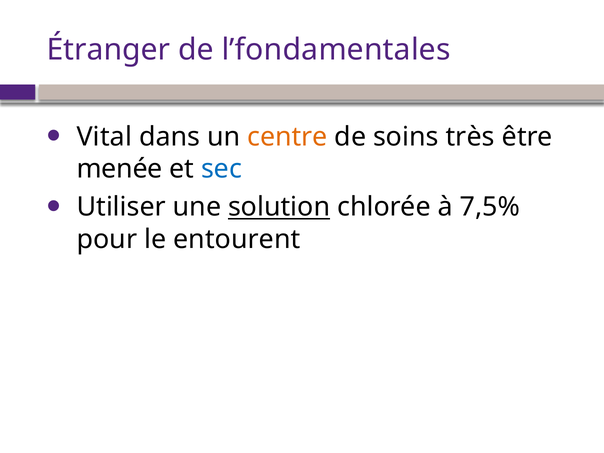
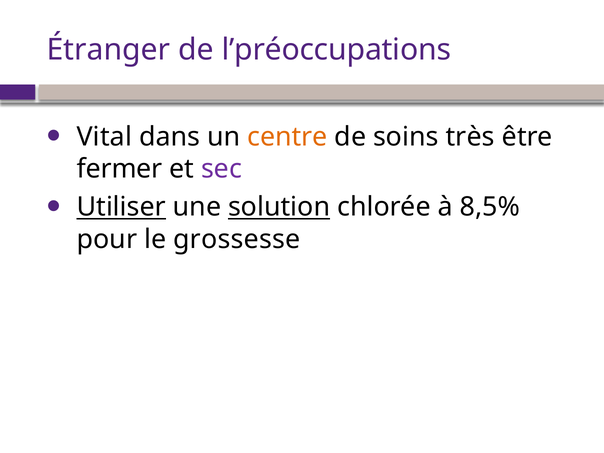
l’fondamentales: l’fondamentales -> l’préoccupations
menée: menée -> fermer
sec colour: blue -> purple
Utiliser underline: none -> present
7,5%: 7,5% -> 8,5%
entourent: entourent -> grossesse
